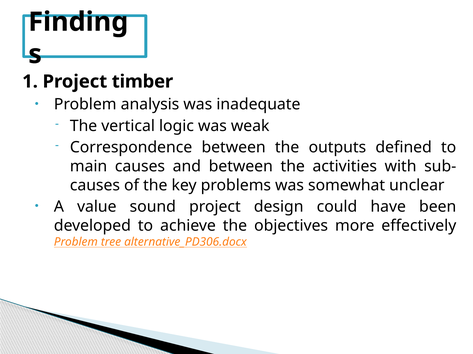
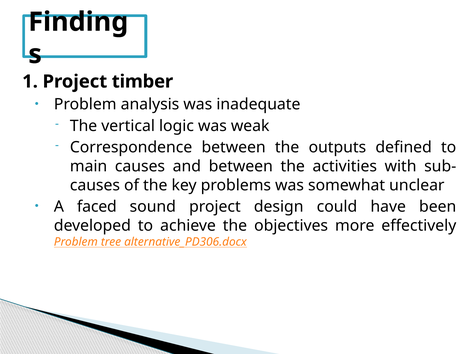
value: value -> faced
